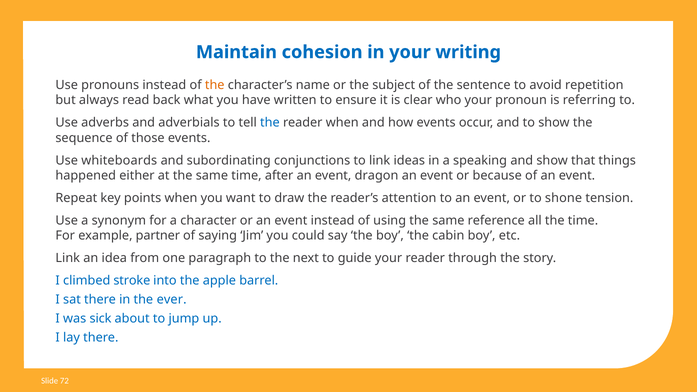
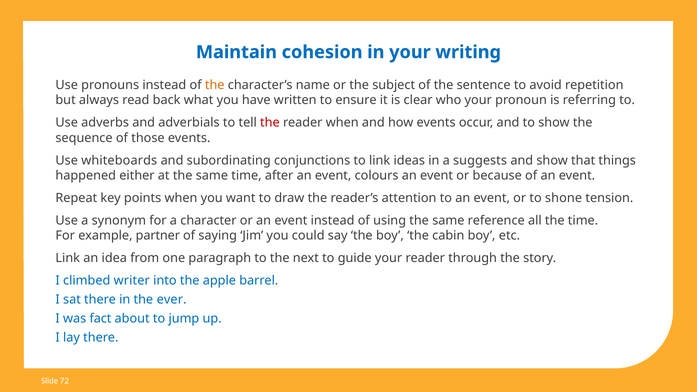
the at (270, 123) colour: blue -> red
speaking: speaking -> suggests
dragon: dragon -> colours
stroke: stroke -> writer
sick: sick -> fact
